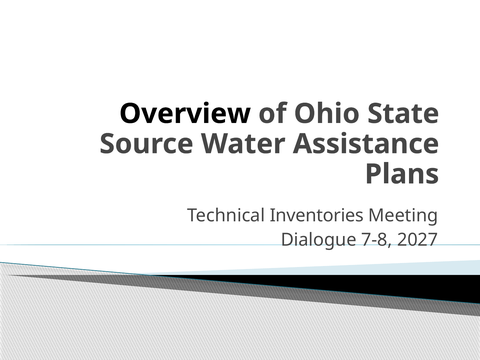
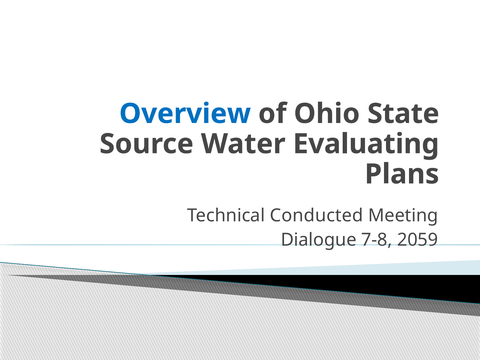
Overview colour: black -> blue
Assistance: Assistance -> Evaluating
Inventories: Inventories -> Conducted
2027: 2027 -> 2059
